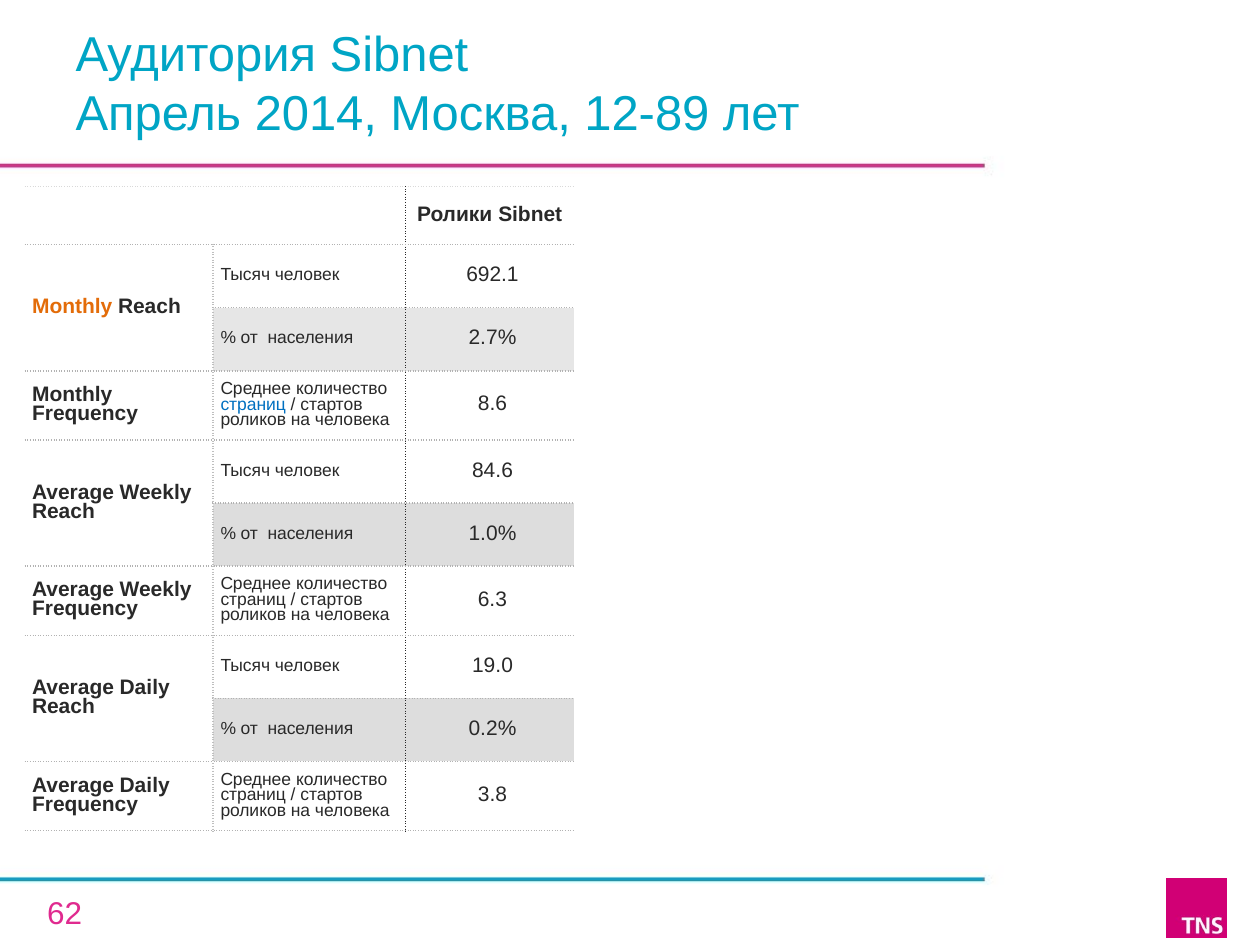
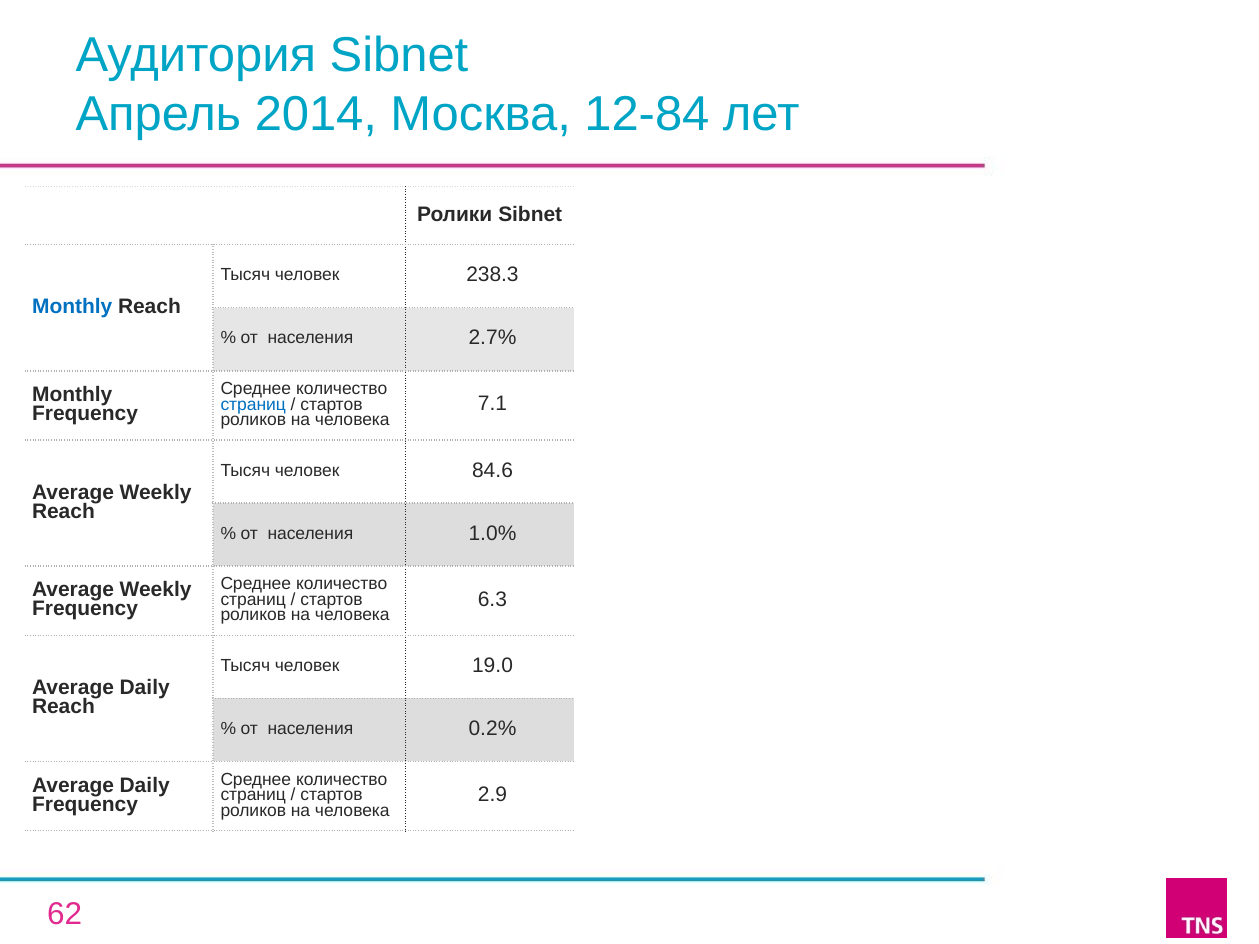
12-89: 12-89 -> 12-84
692.1: 692.1 -> 238.3
Monthly at (72, 306) colour: orange -> blue
8.6: 8.6 -> 7.1
3.8: 3.8 -> 2.9
